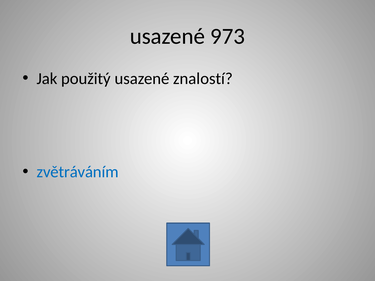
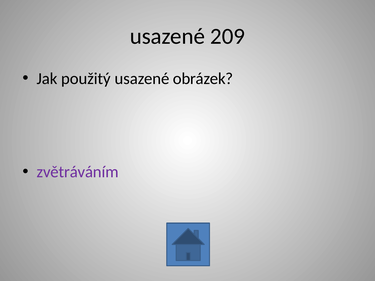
973: 973 -> 209
znalostí: znalostí -> obrázek
zvětráváním colour: blue -> purple
